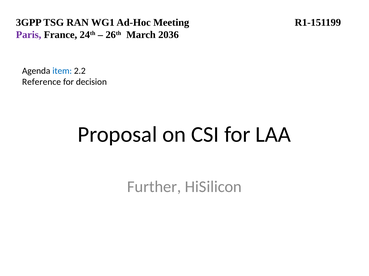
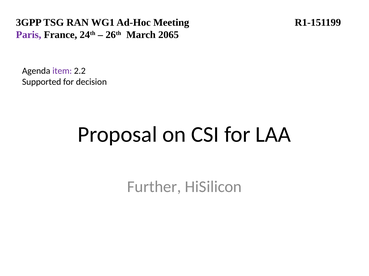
2036: 2036 -> 2065
item colour: blue -> purple
Reference: Reference -> Supported
